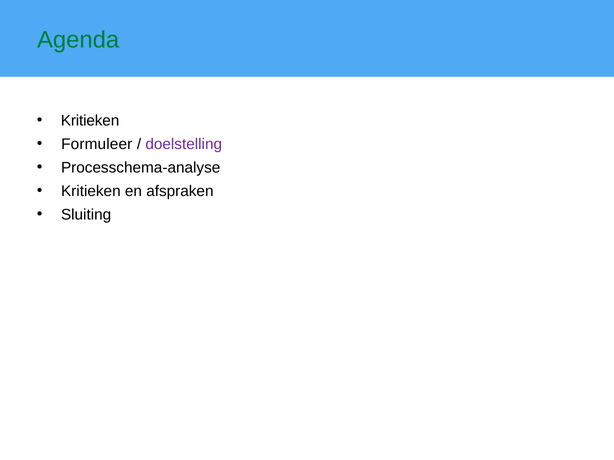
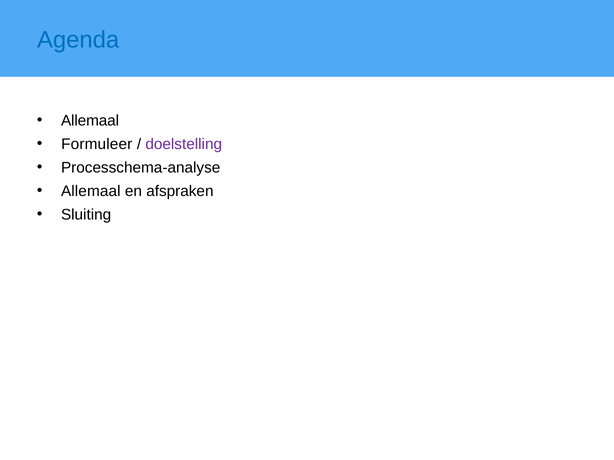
Agenda colour: green -> blue
Kritieken at (90, 121): Kritieken -> Allemaal
Kritieken at (91, 191): Kritieken -> Allemaal
